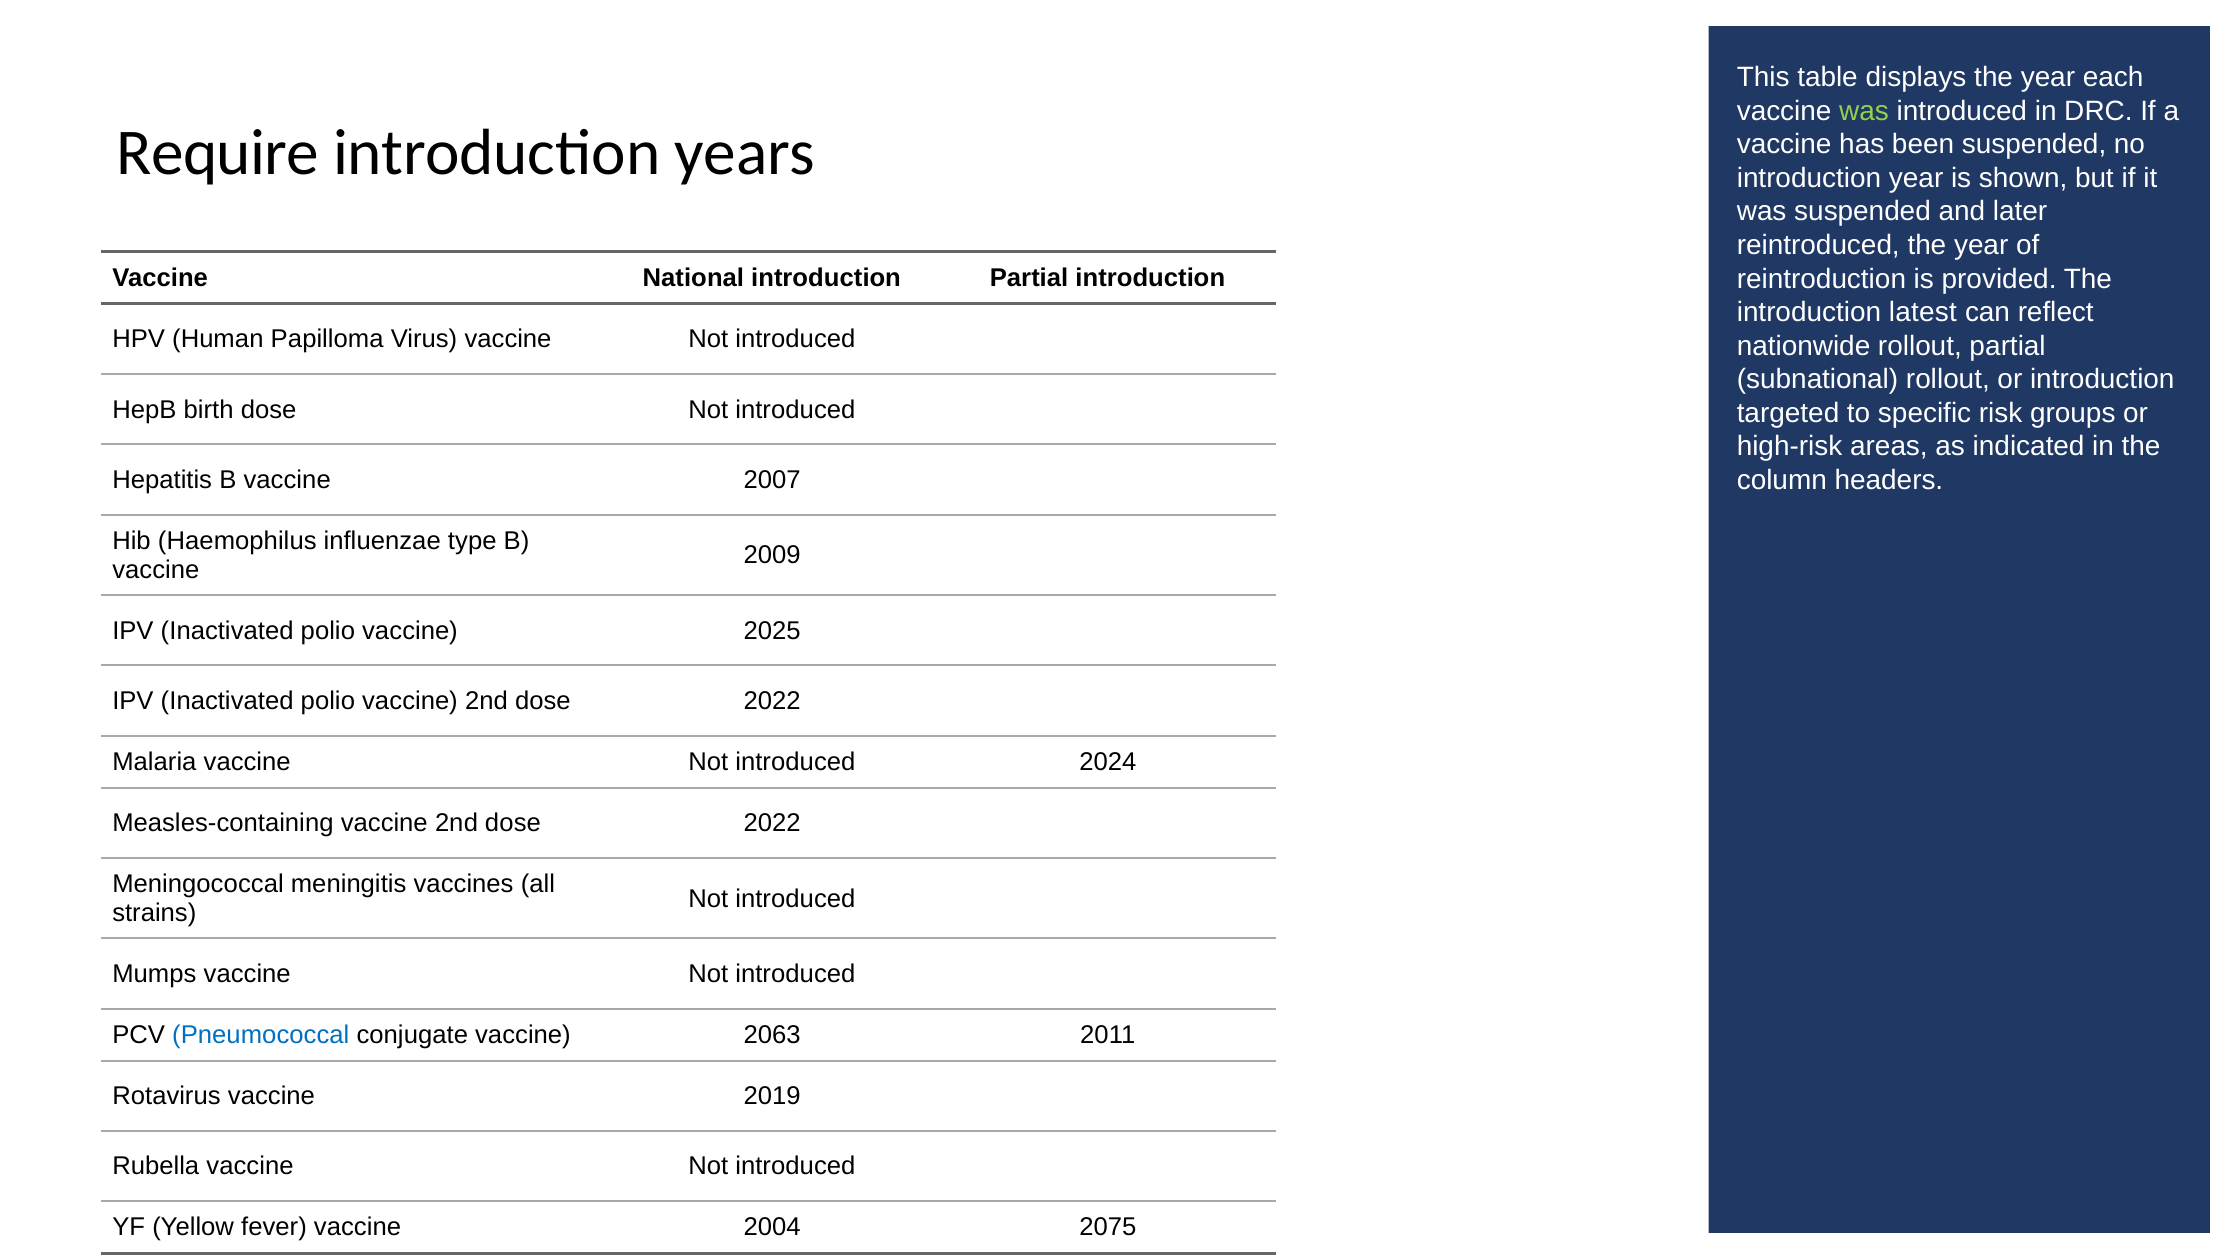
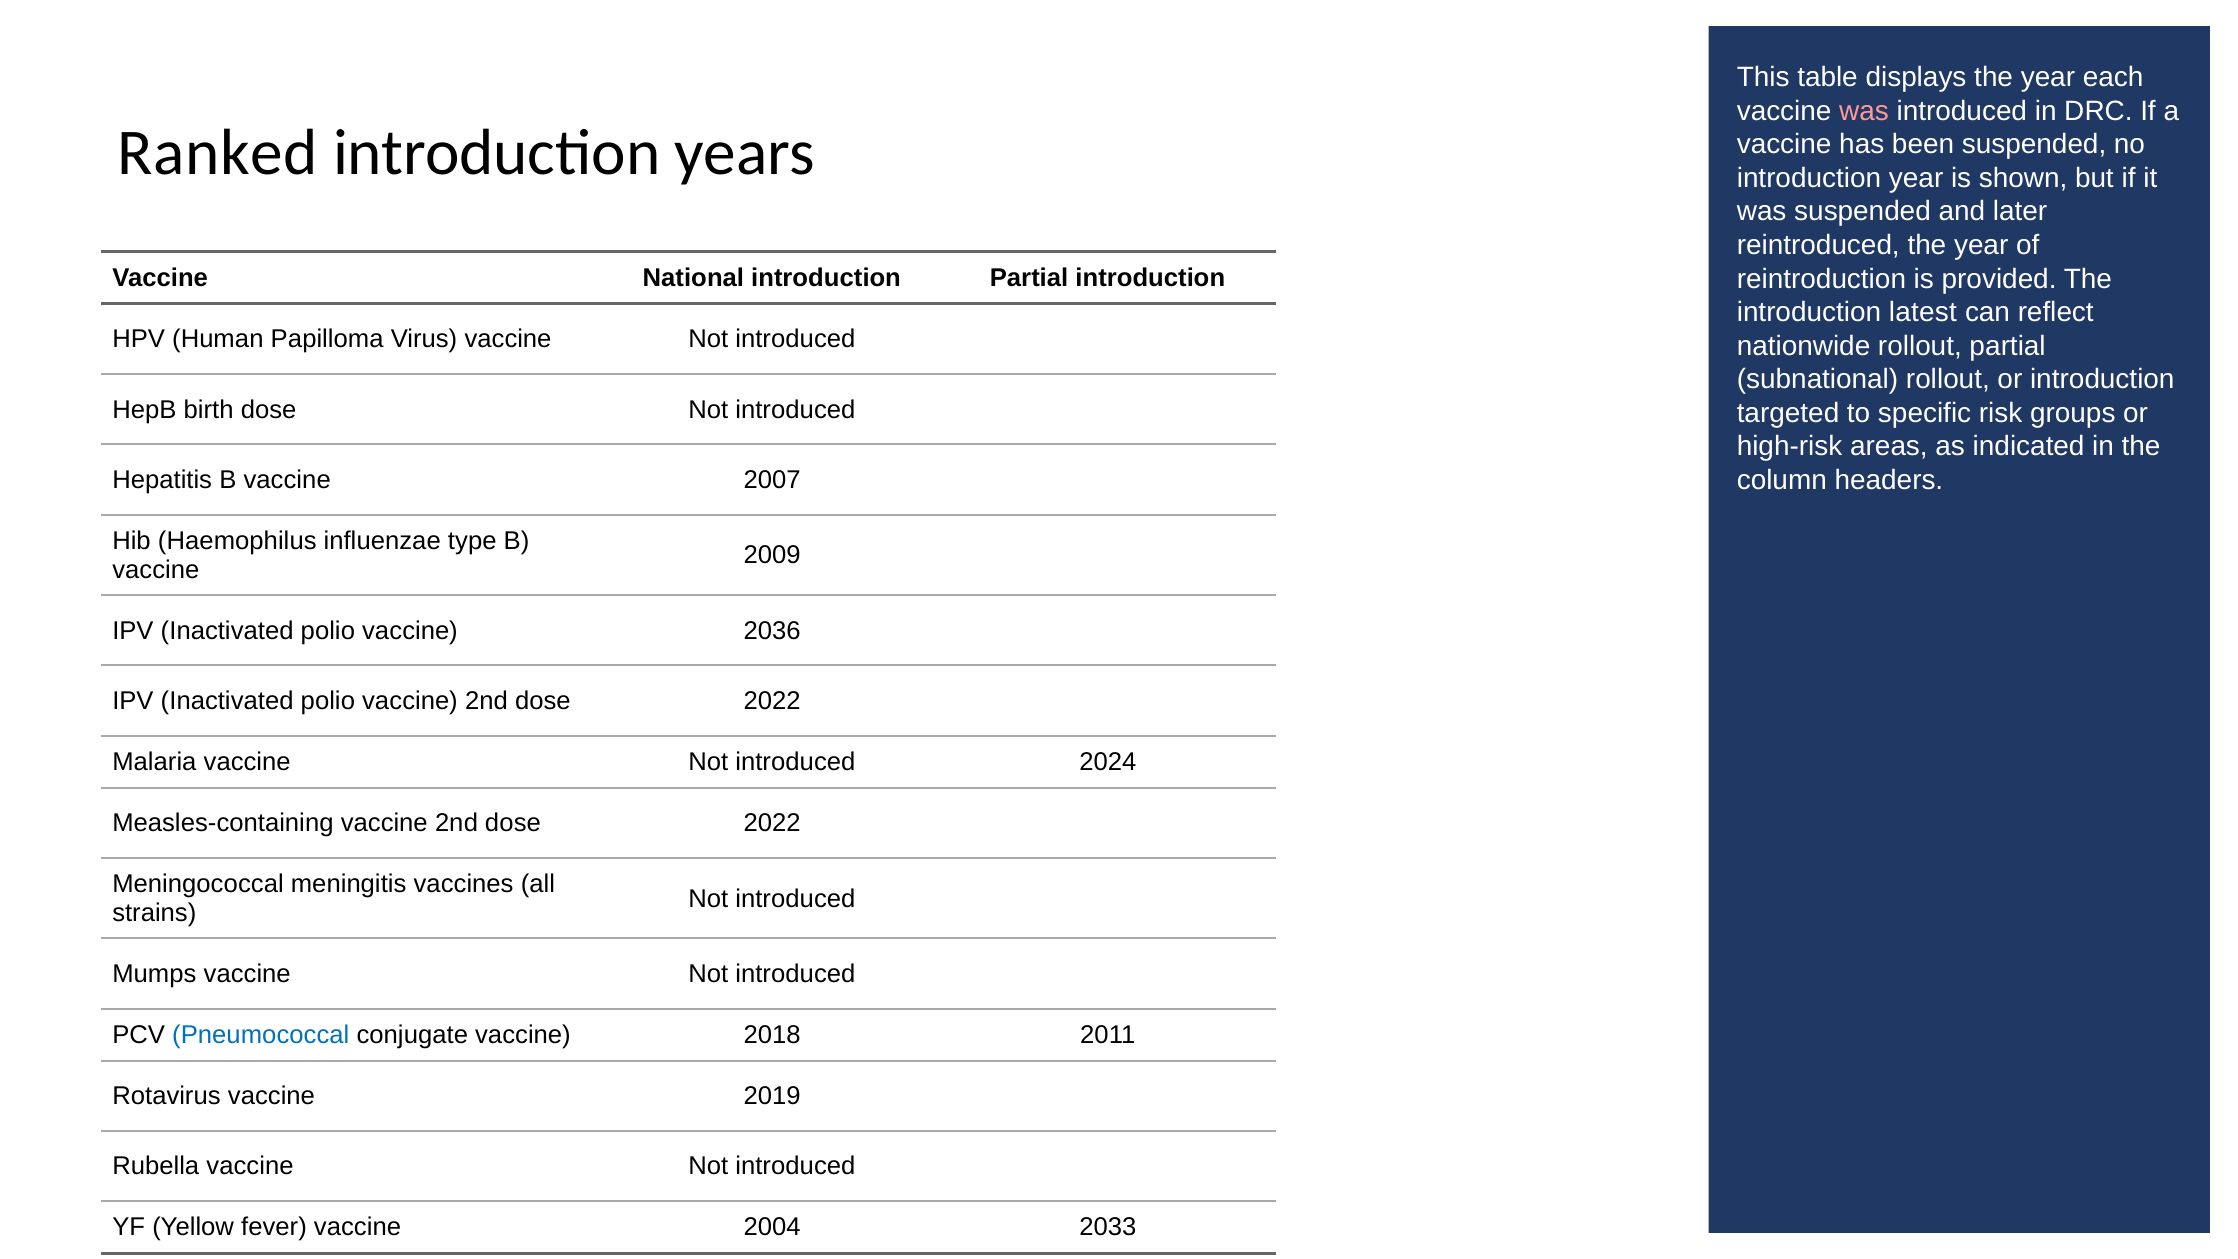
was at (1864, 111) colour: light green -> pink
Require: Require -> Ranked
2025: 2025 -> 2036
2063: 2063 -> 2018
2075: 2075 -> 2033
